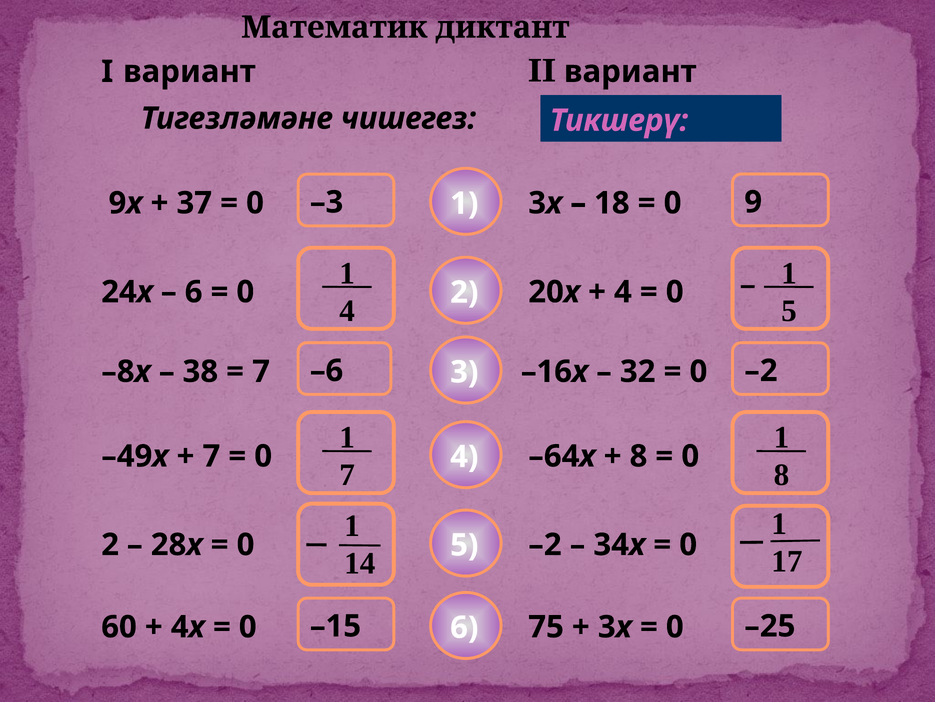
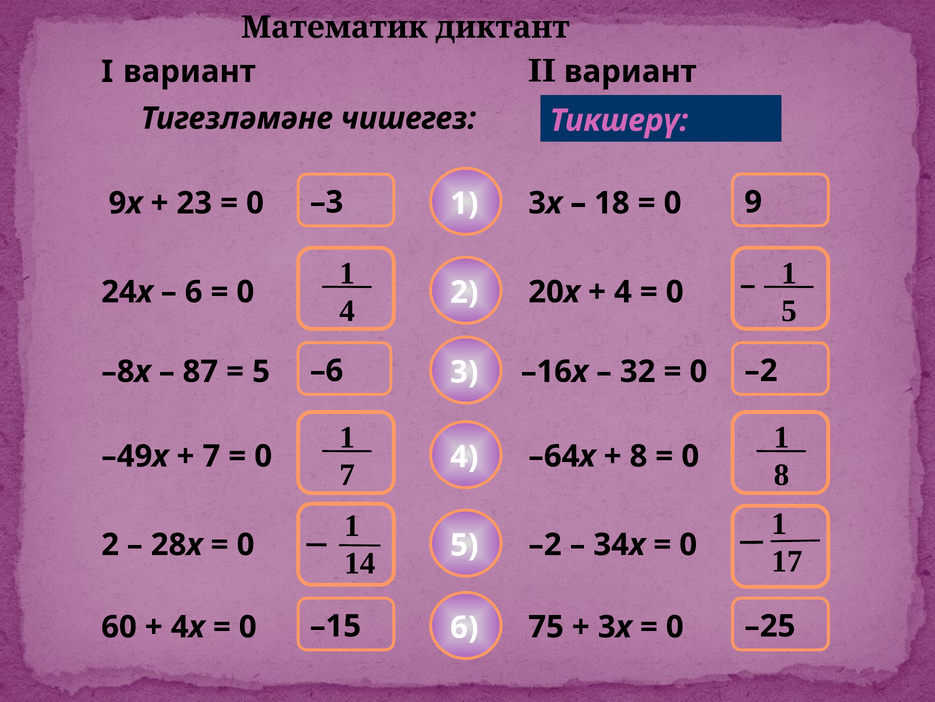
37: 37 -> 23
38: 38 -> 87
7 at (261, 371): 7 -> 5
